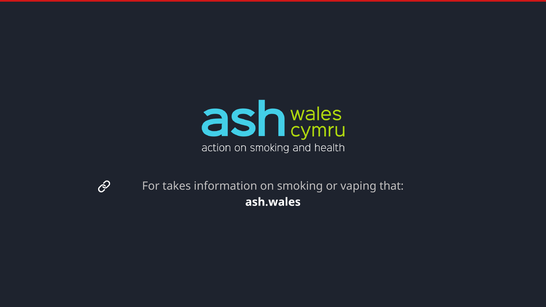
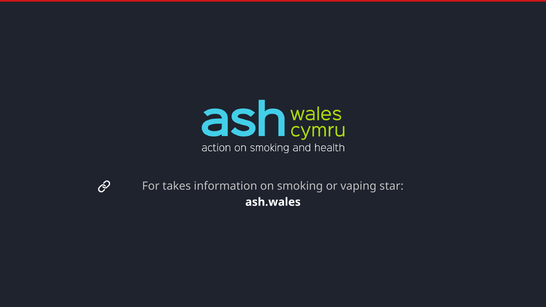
that: that -> star
